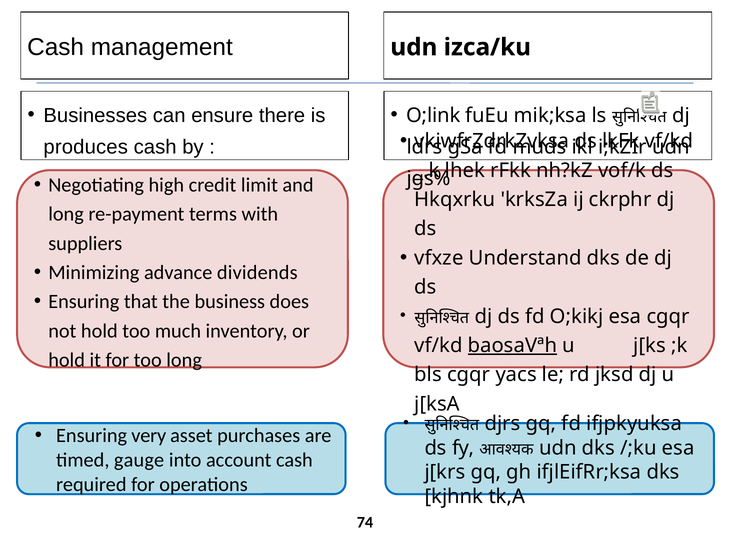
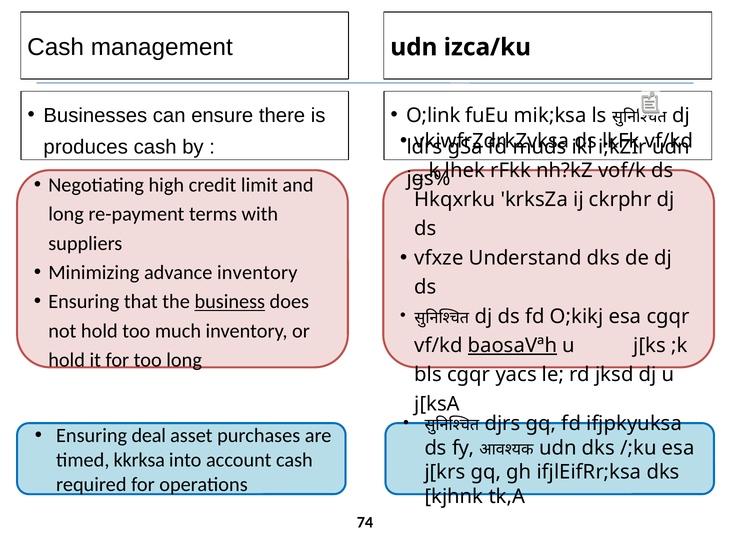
advance dividends: dividends -> inventory
business underline: none -> present
very: very -> deal
gauge: gauge -> kkrksa
